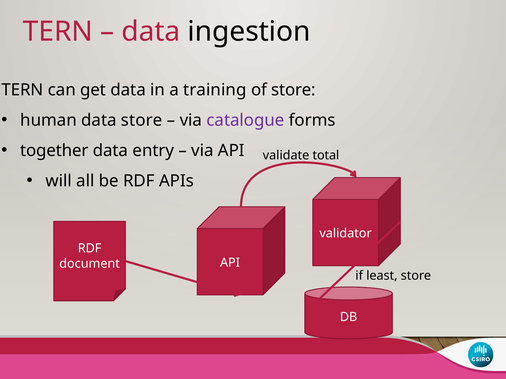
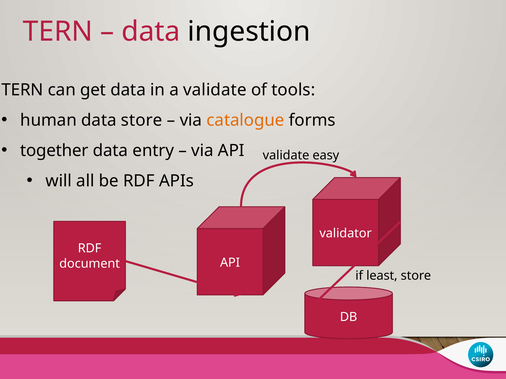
a training: training -> validate
of store: store -> tools
catalogue colour: purple -> orange
total: total -> easy
